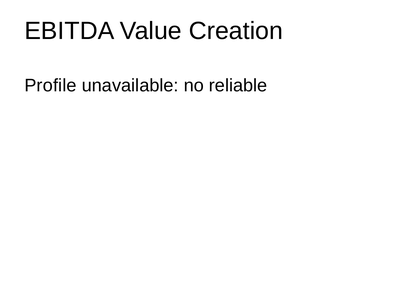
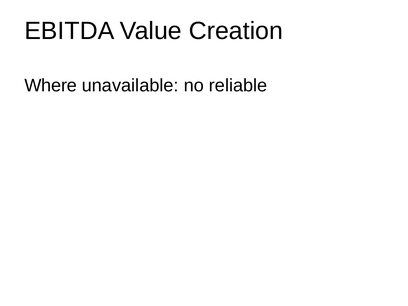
Profile: Profile -> Where
